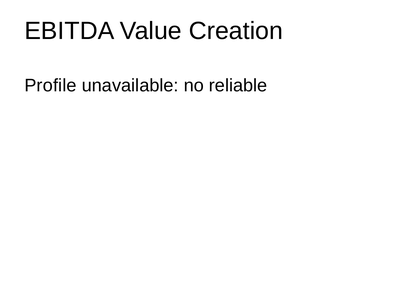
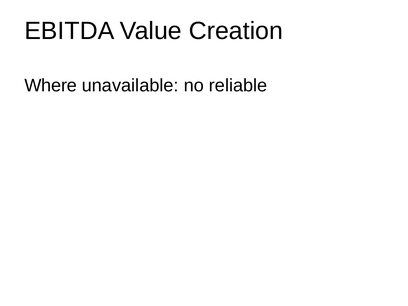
Profile: Profile -> Where
